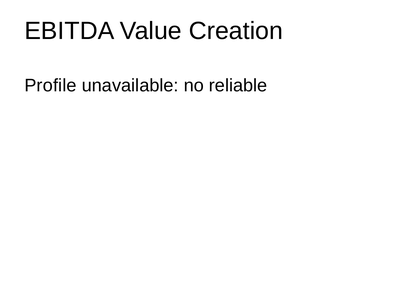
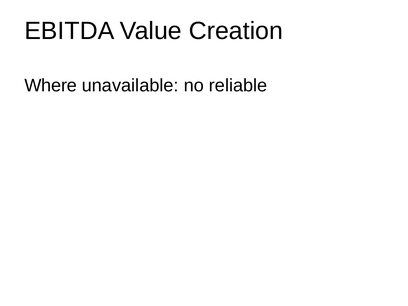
Profile: Profile -> Where
